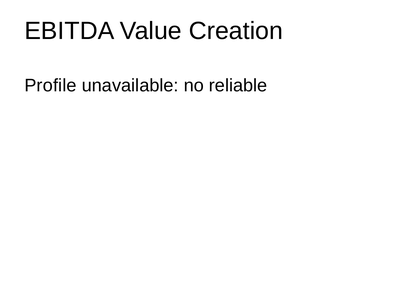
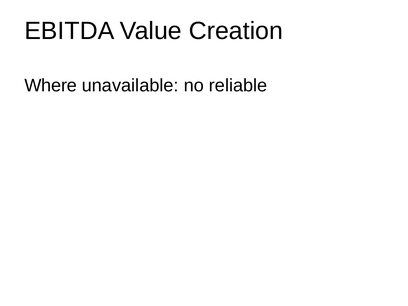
Profile: Profile -> Where
